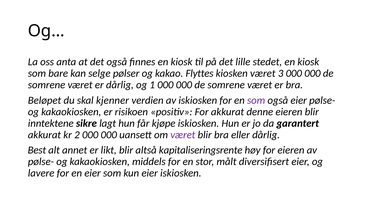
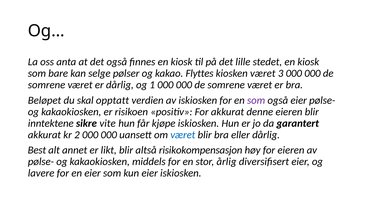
kjenner: kjenner -> opptatt
lagt: lagt -> vite
været at (183, 135) colour: purple -> blue
kapitaliseringsrente: kapitaliseringsrente -> risikokompensasjon
målt: målt -> årlig
